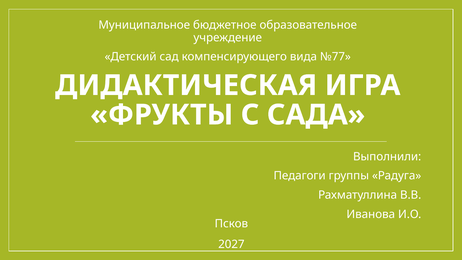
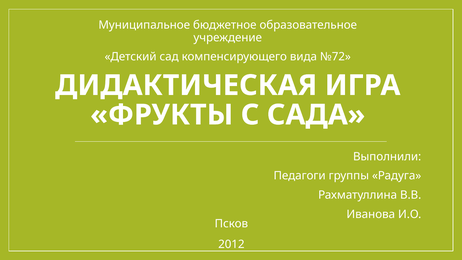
№77: №77 -> №72
2027: 2027 -> 2012
